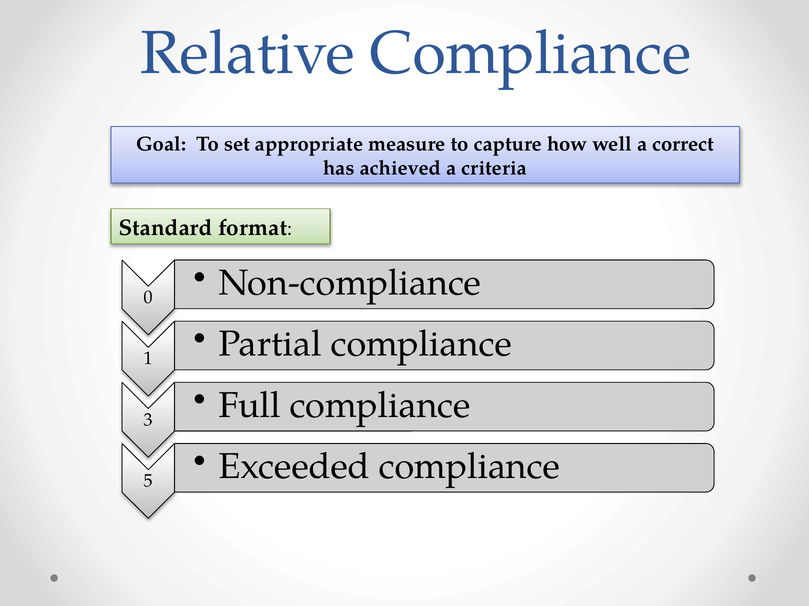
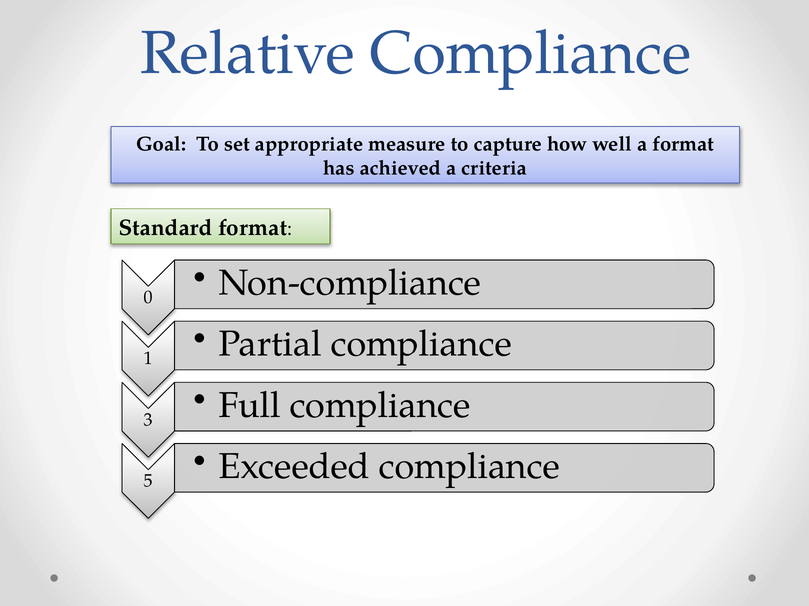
a correct: correct -> format
